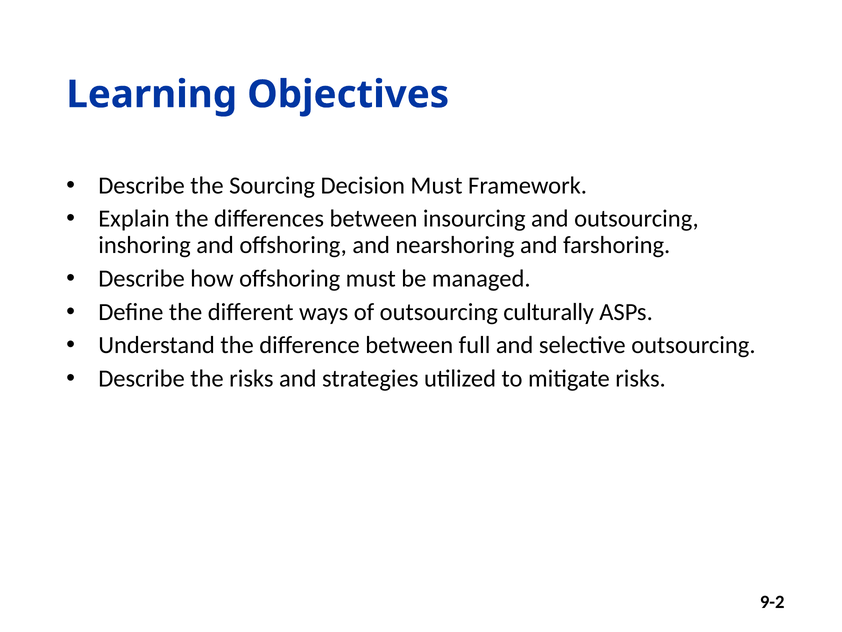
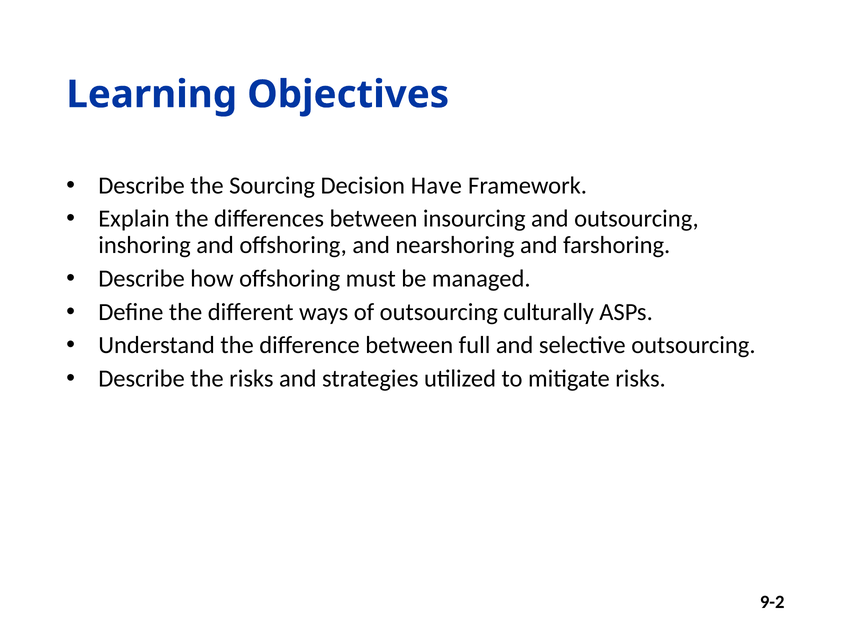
Decision Must: Must -> Have
